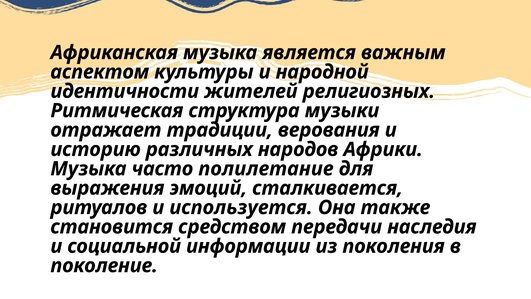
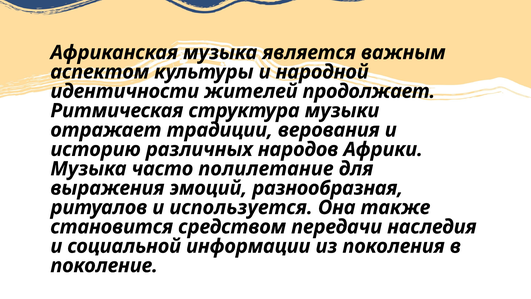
религиозных: религиозных -> продолжает
сталкивается: сталкивается -> разнообразная
